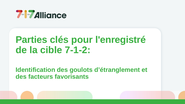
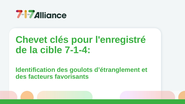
Parties: Parties -> Chevet
7-1-2: 7-1-2 -> 7-1-4
